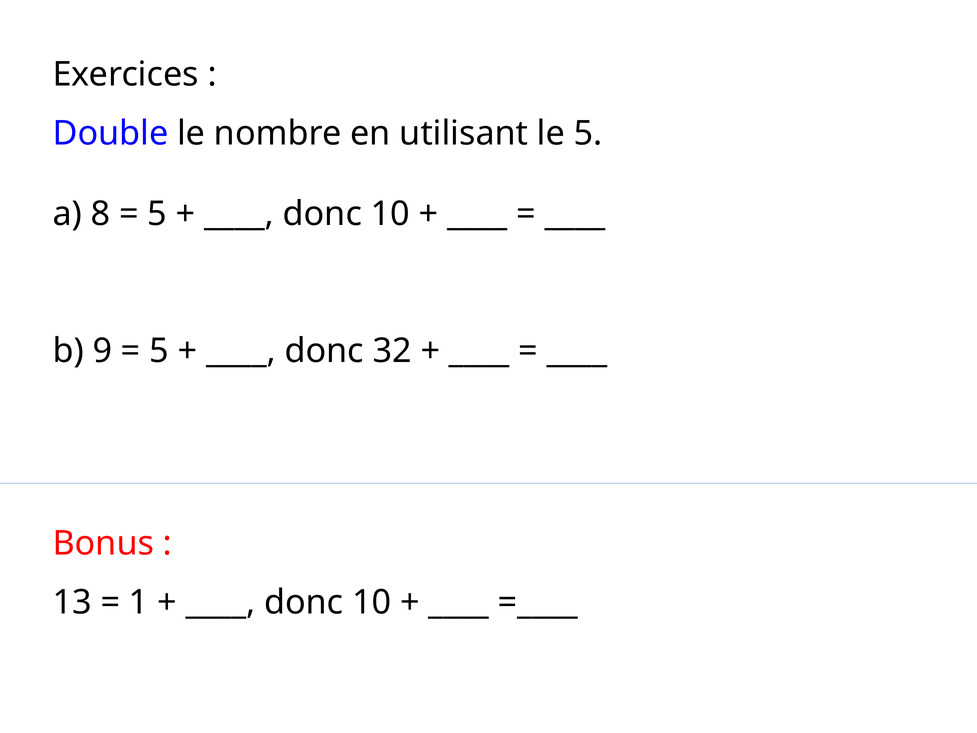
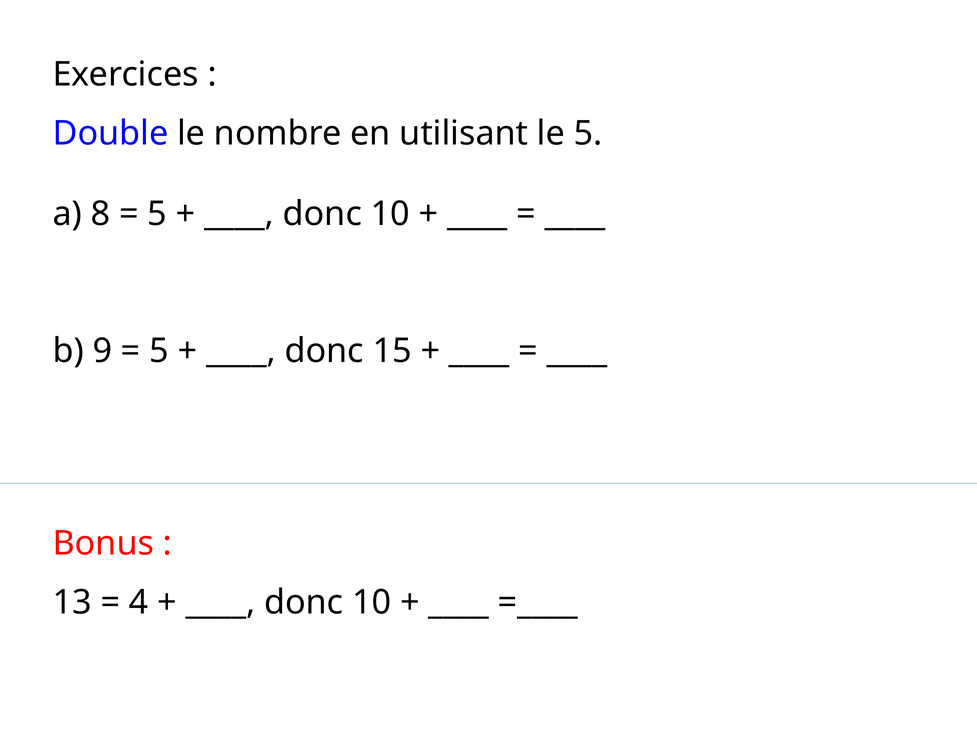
32: 32 -> 15
1: 1 -> 4
